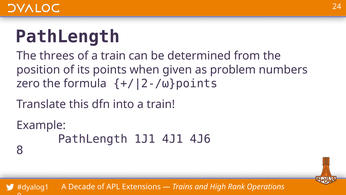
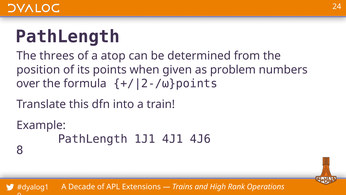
of a train: train -> atop
zero: zero -> over
